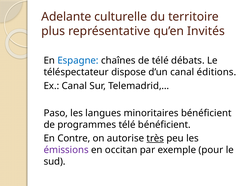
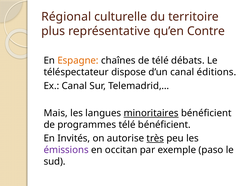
Adelante: Adelante -> Régional
Invités: Invités -> Contre
Espagne colour: blue -> orange
Paso: Paso -> Mais
minoritaires underline: none -> present
Contre: Contre -> Invités
pour: pour -> paso
